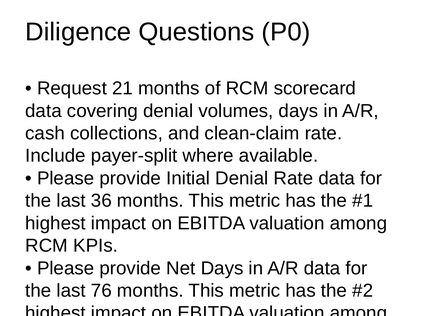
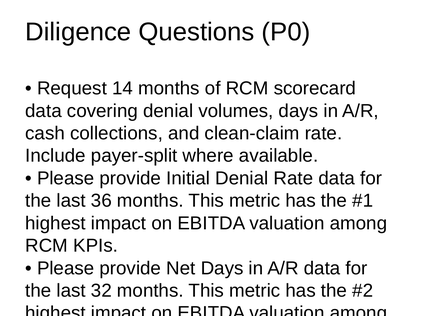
21: 21 -> 14
76: 76 -> 32
